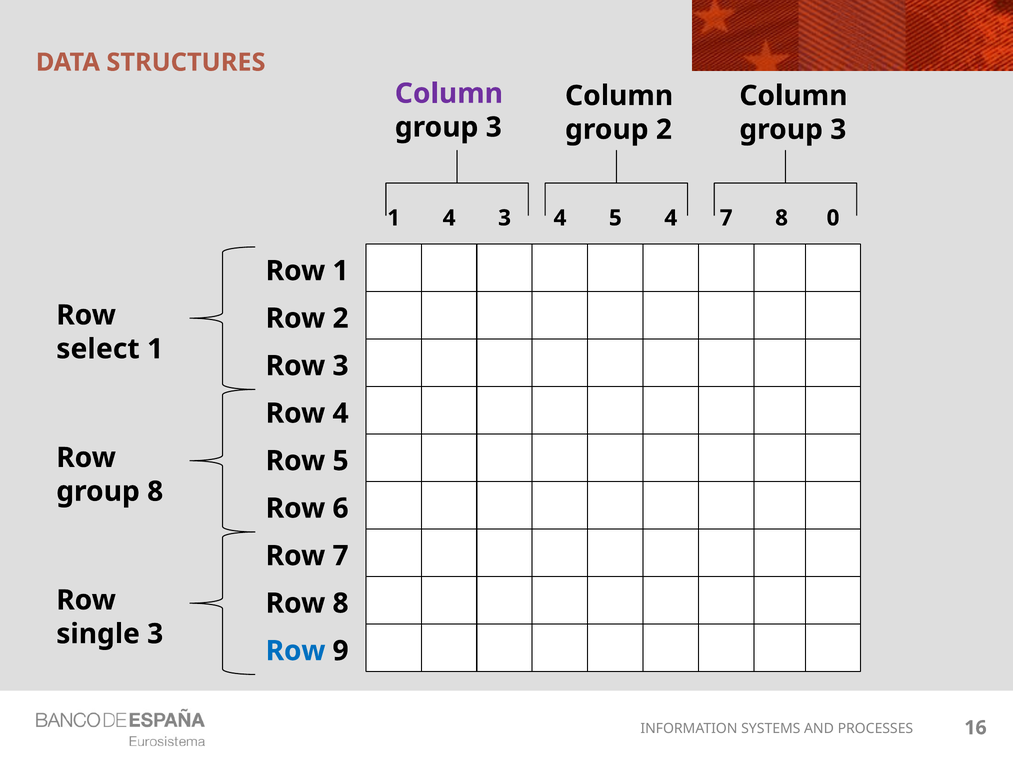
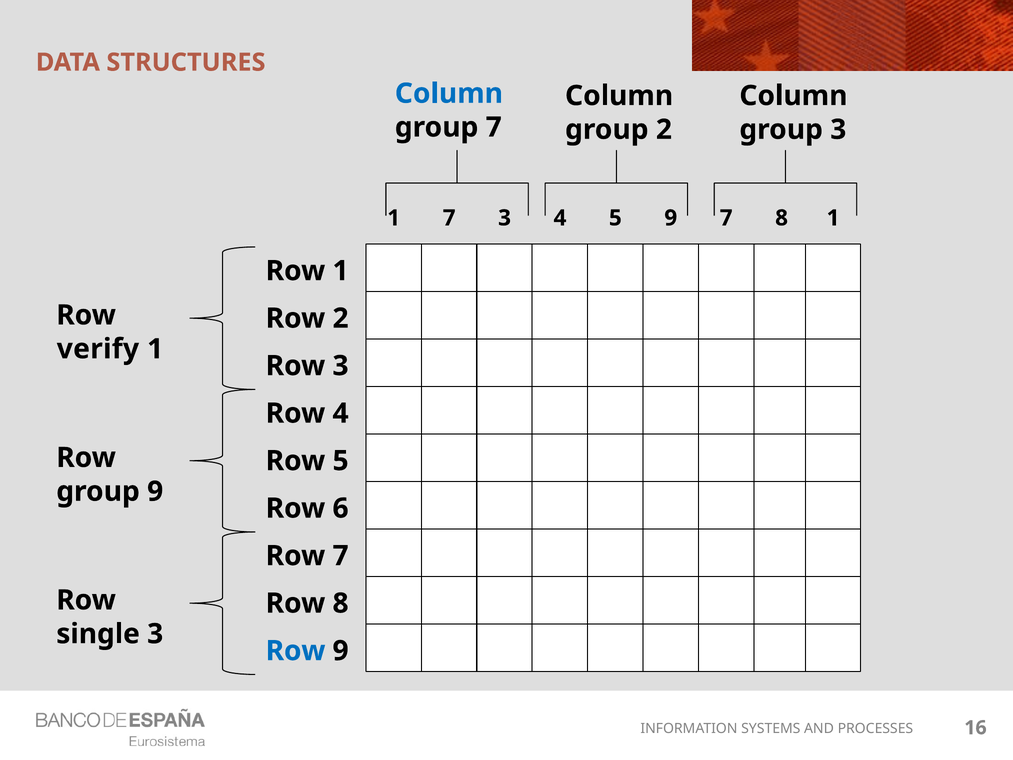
Column at (449, 93) colour: purple -> blue
3 at (494, 127): 3 -> 7
1 4: 4 -> 7
5 4: 4 -> 9
8 0: 0 -> 1
select: select -> verify
group 8: 8 -> 9
